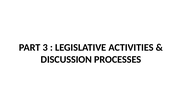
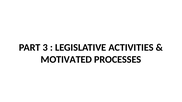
DISCUSSION: DISCUSSION -> MOTIVATED
